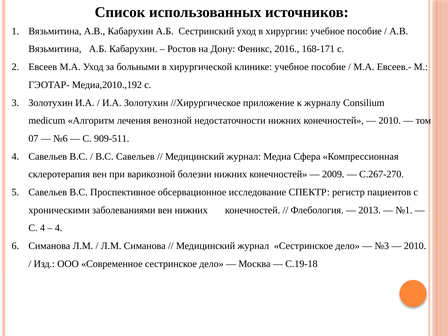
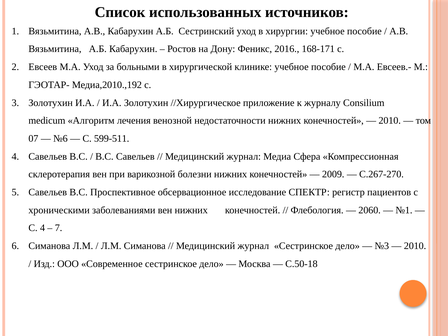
909-511: 909-511 -> 599-511
2013: 2013 -> 2060
4 at (59, 228): 4 -> 7
С.19-18: С.19-18 -> С.50-18
